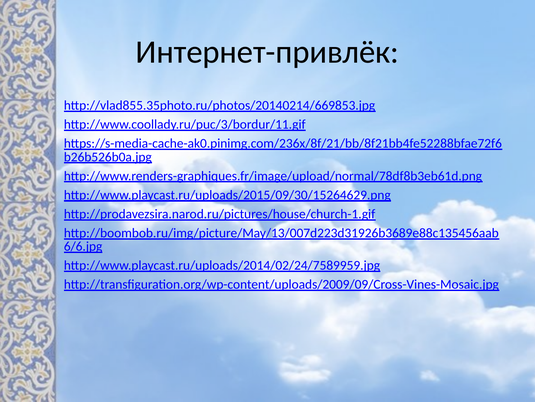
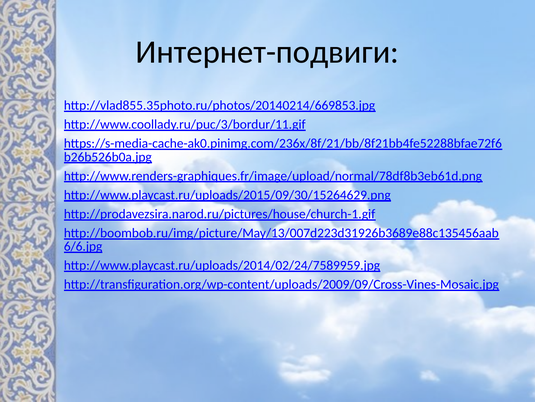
Интернет-привлёк: Интернет-привлёк -> Интернет-подвиги
